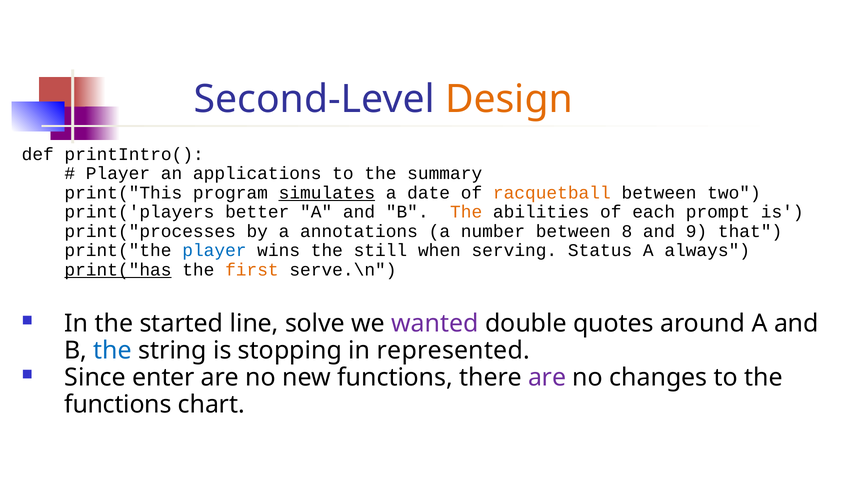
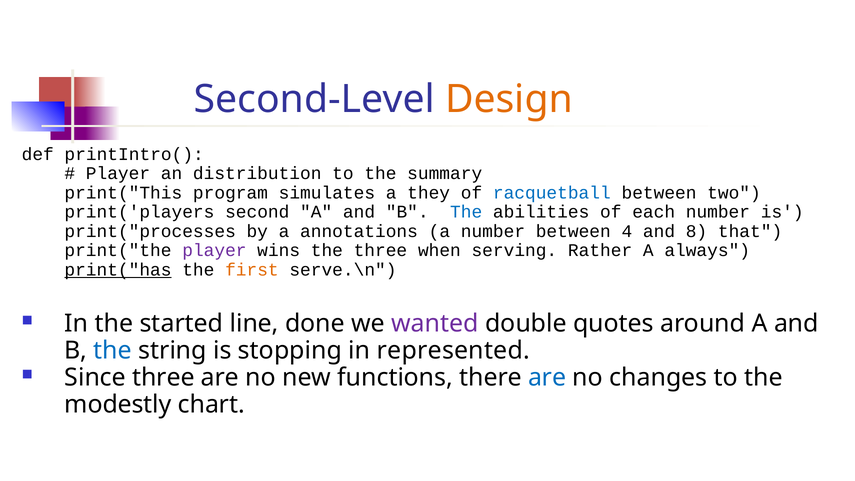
applications: applications -> distribution
simulates underline: present -> none
date: date -> they
racquetball colour: orange -> blue
better: better -> second
The at (466, 212) colour: orange -> blue
each prompt: prompt -> number
8: 8 -> 4
9: 9 -> 8
player at (214, 250) colour: blue -> purple
the still: still -> three
Status: Status -> Rather
solve: solve -> done
Since enter: enter -> three
are at (547, 377) colour: purple -> blue
functions at (118, 404): functions -> modestly
